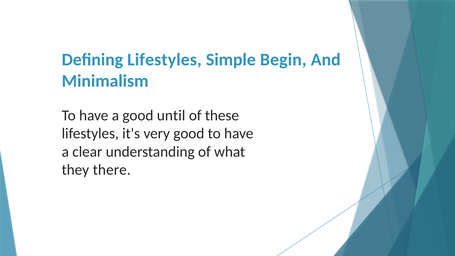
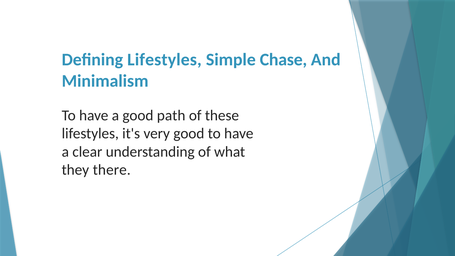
Begin: Begin -> Chase
until: until -> path
